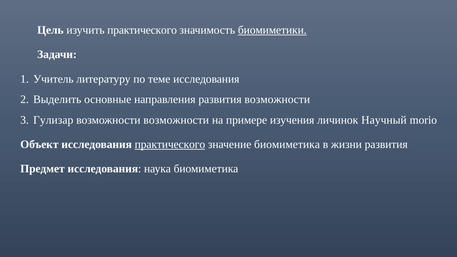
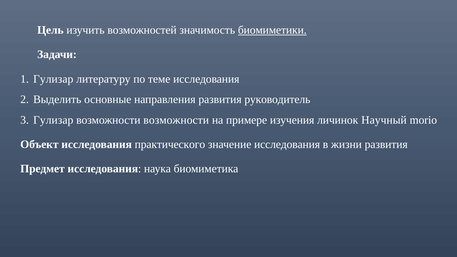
изучить практического: практического -> возможностей
Учитель at (53, 79): Учитель -> Гулизар
развития возможности: возможности -> руководитель
практического at (170, 144) underline: present -> none
значение биомиметика: биомиметика -> исследования
